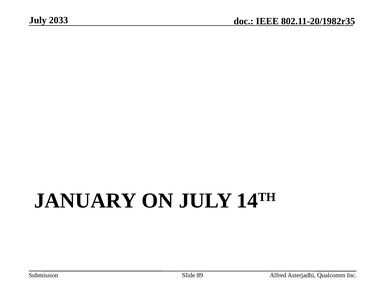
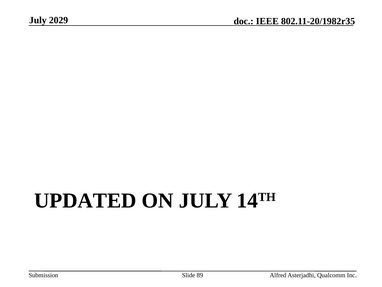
2033: 2033 -> 2029
JANUARY: JANUARY -> UPDATED
